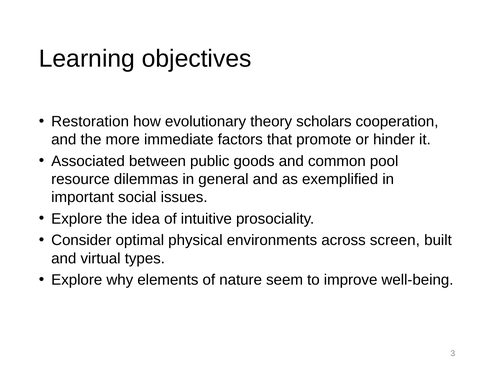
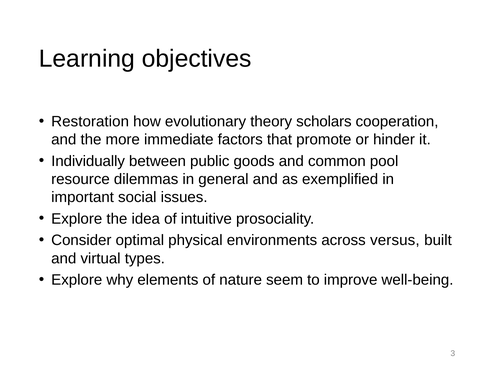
Associated: Associated -> Individually
screen: screen -> versus
